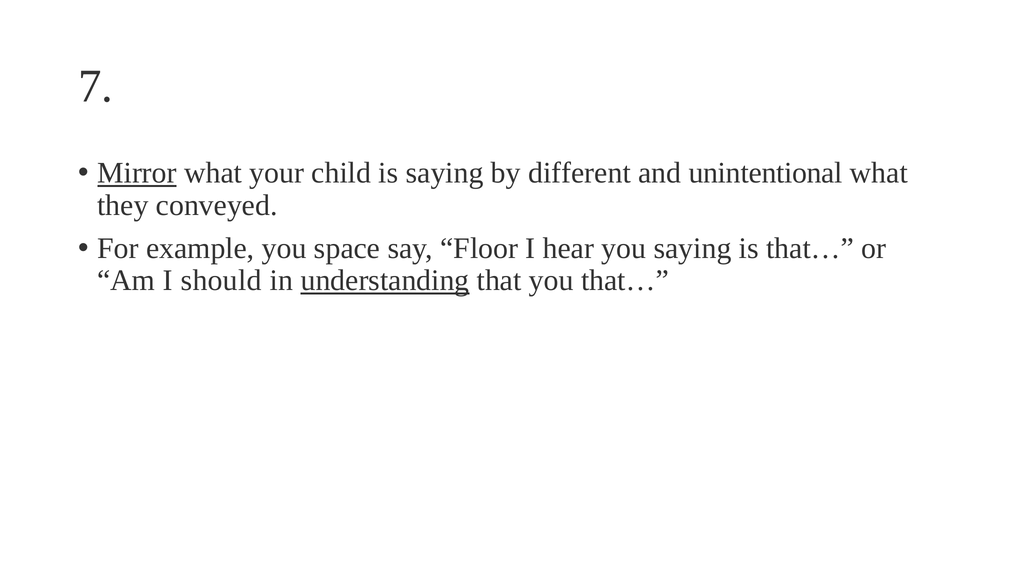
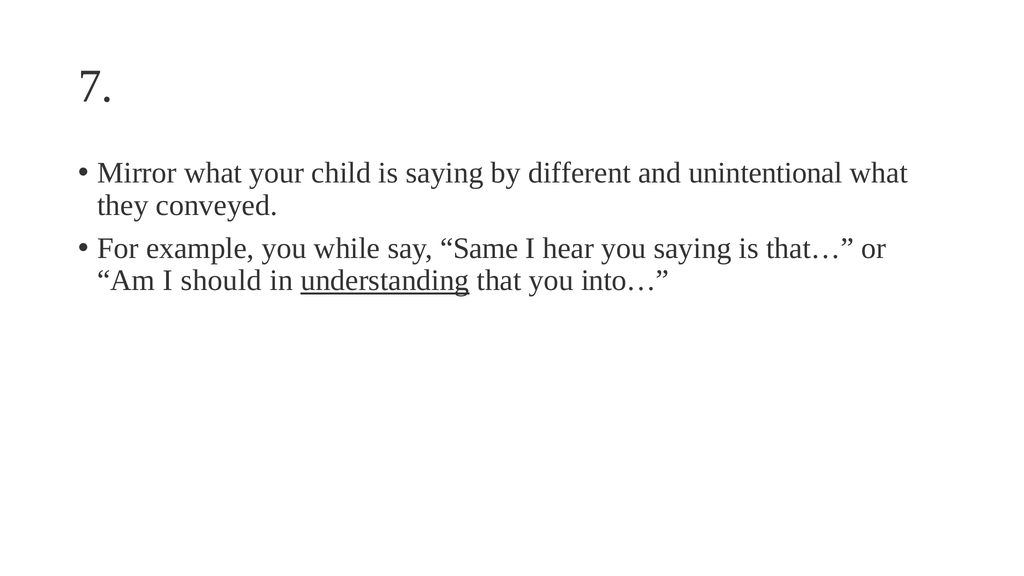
Mirror underline: present -> none
space: space -> while
Floor: Floor -> Same
you that…: that… -> into…
